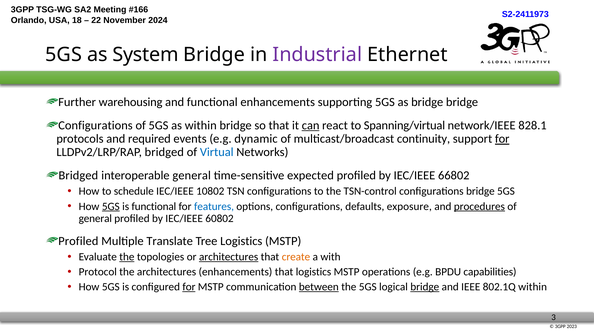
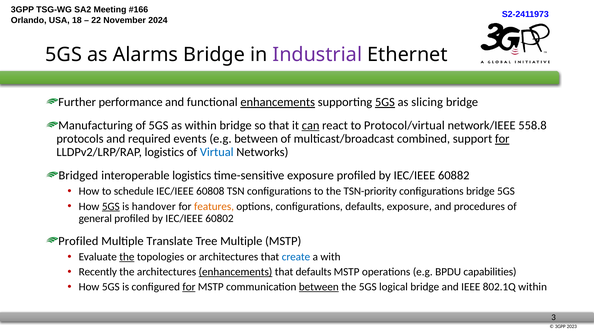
System: System -> Alarms
warehousing: warehousing -> performance
enhancements at (278, 102) underline: none -> present
5GS at (385, 102) underline: none -> present
as bridge: bridge -> slicing
Configurations at (95, 126): Configurations -> Manufacturing
Spanning/virtual: Spanning/virtual -> Protocol/virtual
828.1: 828.1 -> 558.8
e.g dynamic: dynamic -> between
continuity: continuity -> combined
LLDPv2/LRP/RAP bridged: bridged -> logistics
interoperable general: general -> logistics
time-sensitive expected: expected -> exposure
66802: 66802 -> 60882
10802: 10802 -> 60808
TSN-control: TSN-control -> TSN-priority
is functional: functional -> handover
features colour: blue -> orange
procedures underline: present -> none
Tree Logistics: Logistics -> Multiple
architectures at (229, 257) underline: present -> none
create colour: orange -> blue
Protocol: Protocol -> Recently
enhancements at (235, 272) underline: none -> present
that logistics: logistics -> defaults
bridge at (425, 287) underline: present -> none
